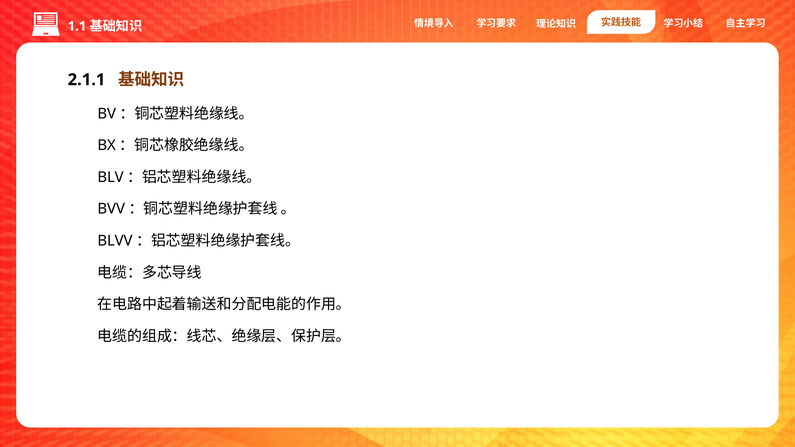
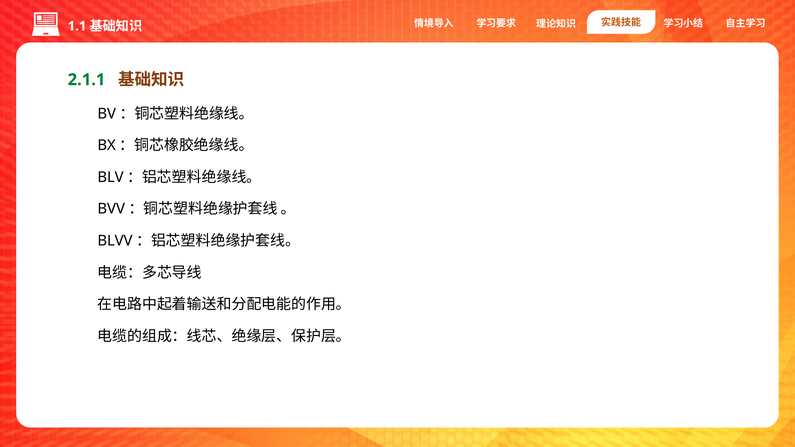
2.1.1 colour: black -> green
